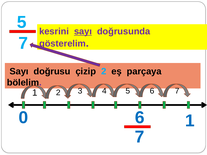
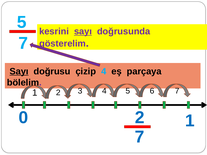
Sayı at (19, 71) underline: none -> present
çizip 2: 2 -> 4
0 6: 6 -> 2
